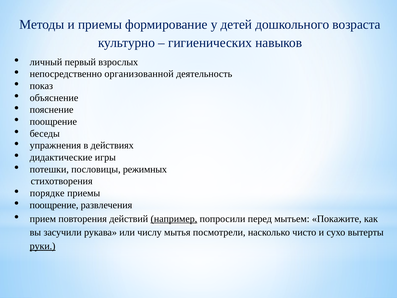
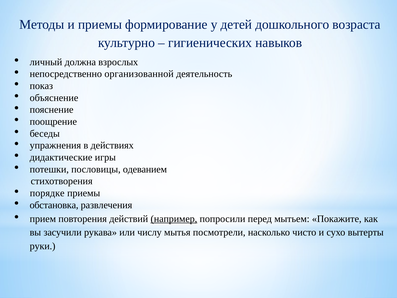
первый: первый -> должна
режимных: режимных -> одеванием
поощрение at (54, 205): поощрение -> обстановка
руки underline: present -> none
